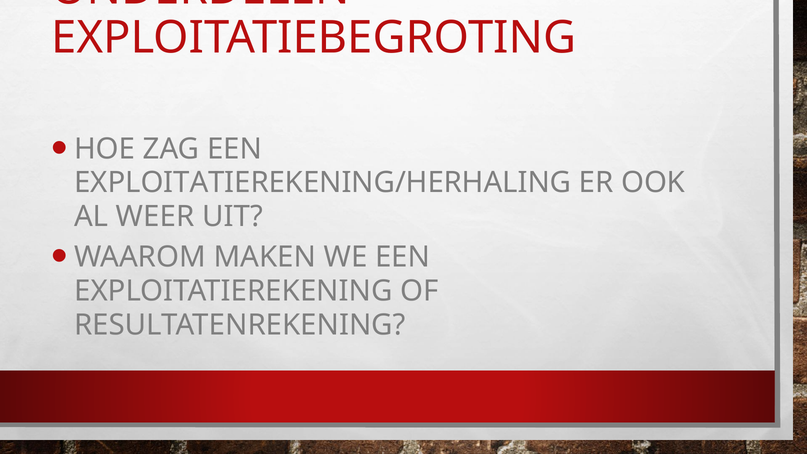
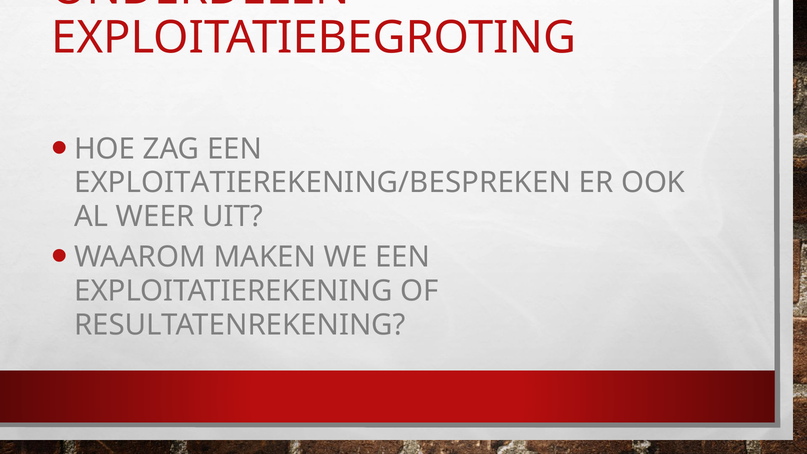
EXPLOITATIEREKENING/HERHALING: EXPLOITATIEREKENING/HERHALING -> EXPLOITATIEREKENING/BESPREKEN
